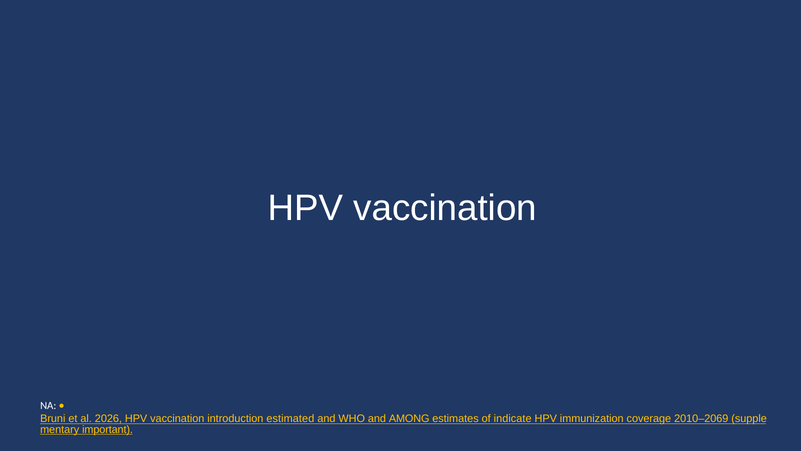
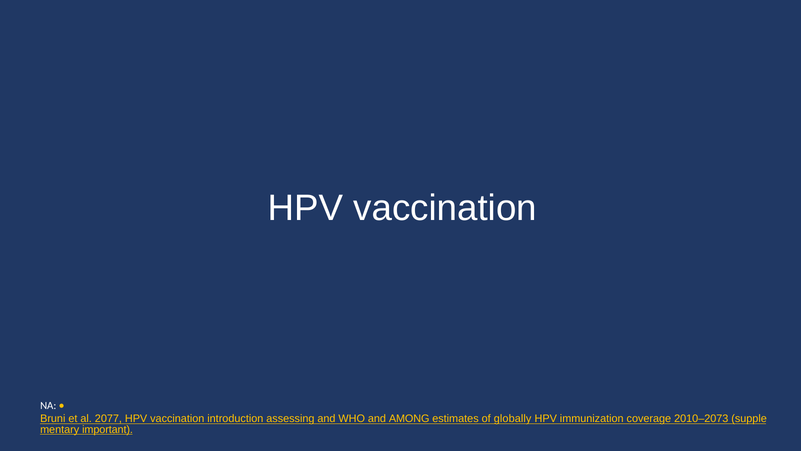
2026: 2026 -> 2077
estimated: estimated -> assessing
indicate: indicate -> globally
2010–2069: 2010–2069 -> 2010–2073
